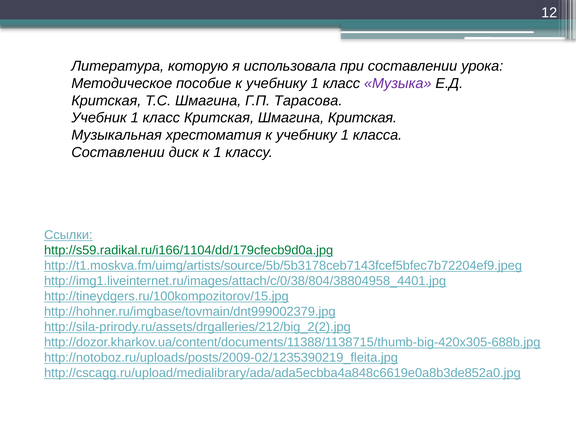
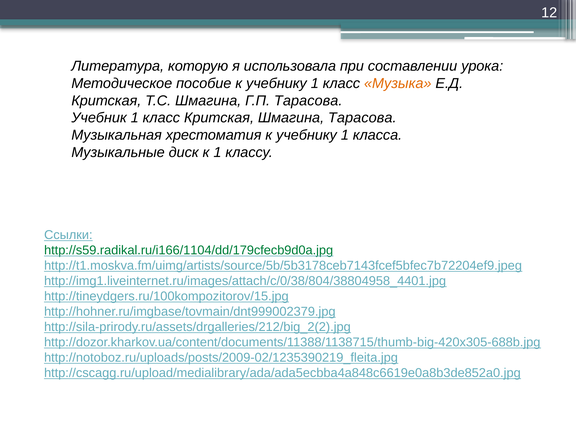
Музыка colour: purple -> orange
Шмагина Критская: Критская -> Тарасова
Составлении at (118, 152): Составлении -> Музыкальные
